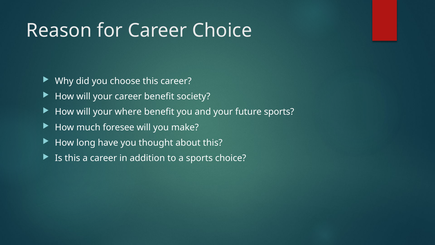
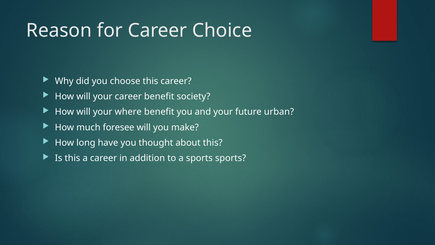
future sports: sports -> urban
sports choice: choice -> sports
